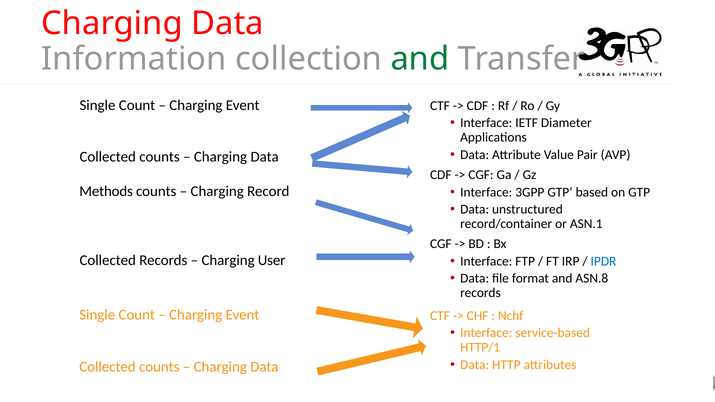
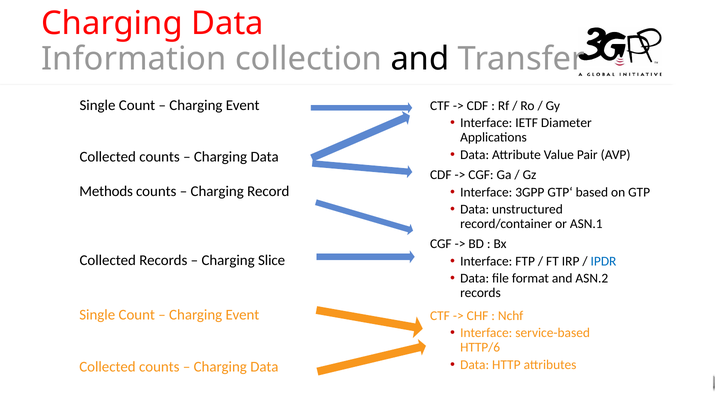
and at (420, 59) colour: green -> black
User: User -> Slice
ASN.8: ASN.8 -> ASN.2
HTTP/1: HTTP/1 -> HTTP/6
